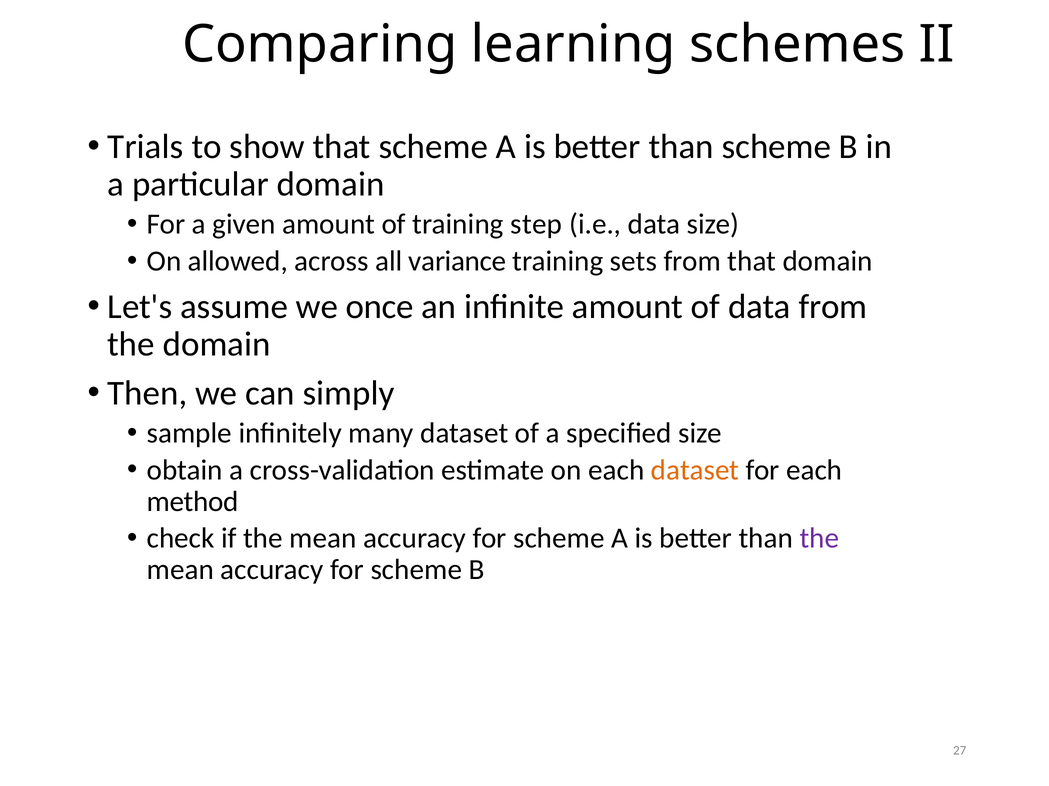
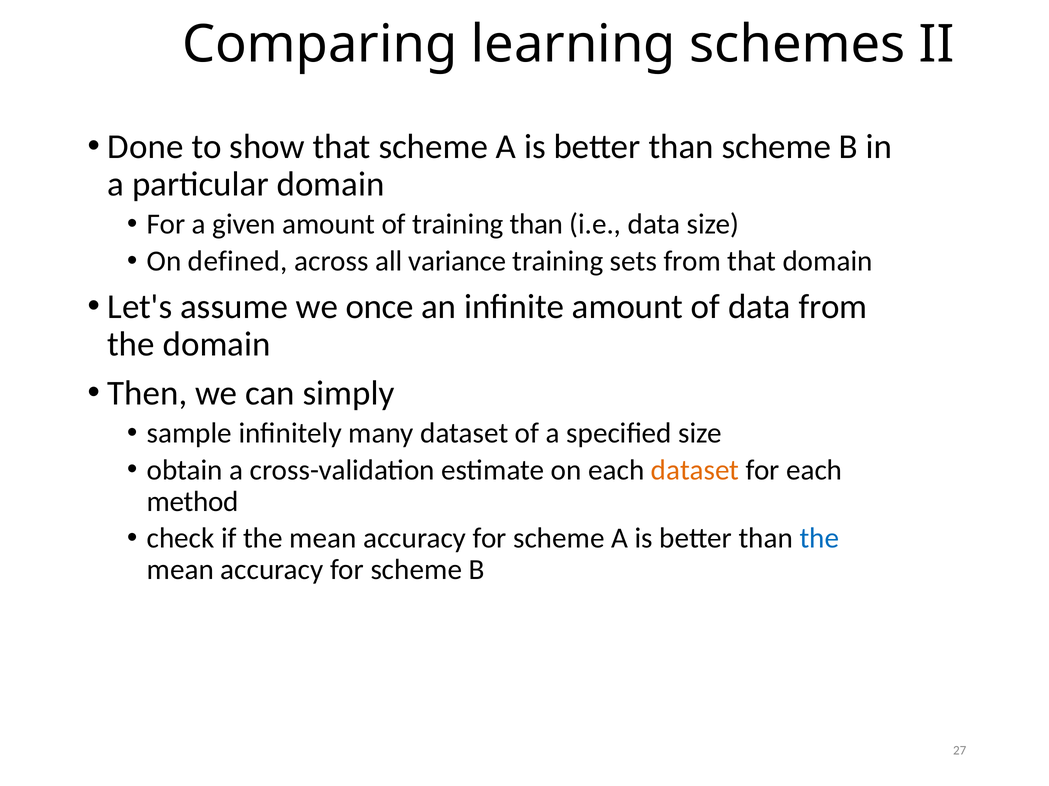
Trials: Trials -> Done
training step: step -> than
allowed: allowed -> defined
the at (819, 539) colour: purple -> blue
